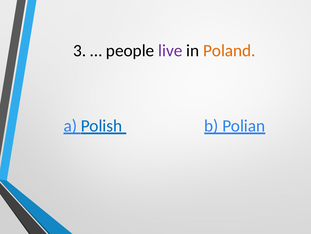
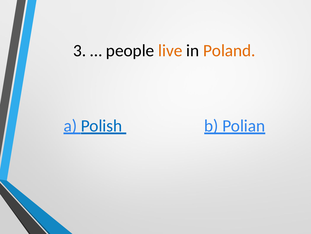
live colour: purple -> orange
